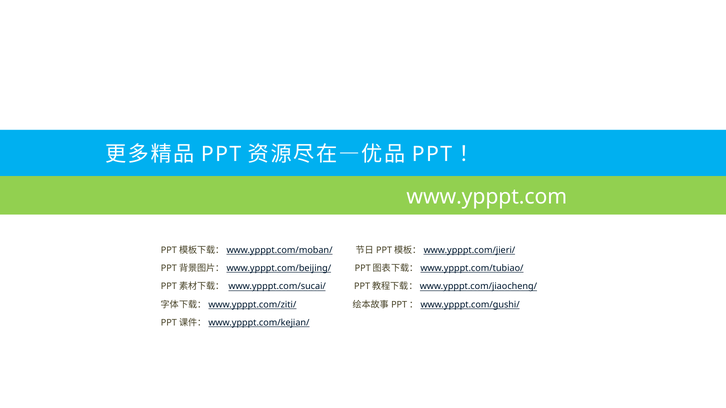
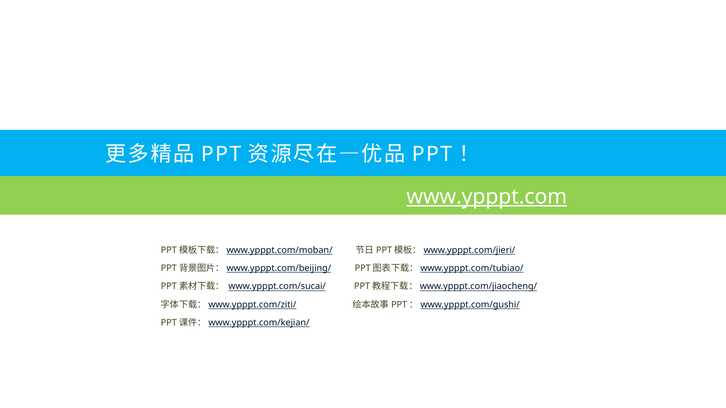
www.ypppt.com underline: none -> present
